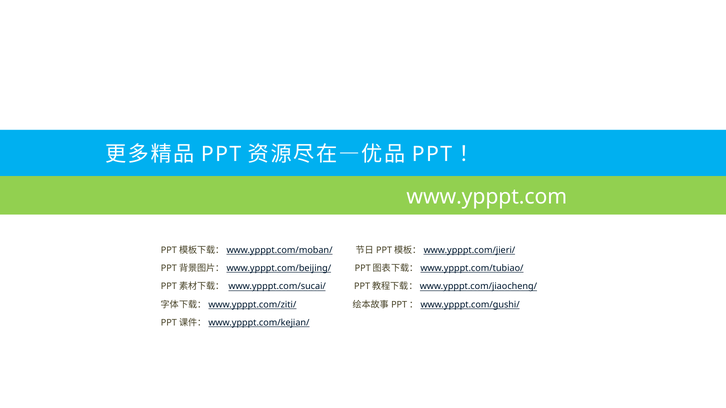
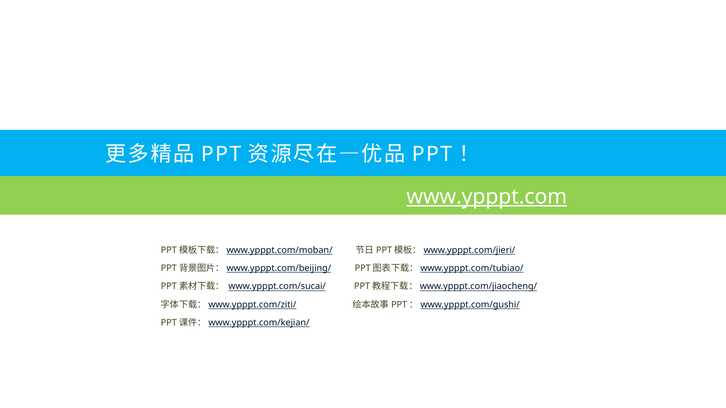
www.ypppt.com underline: none -> present
